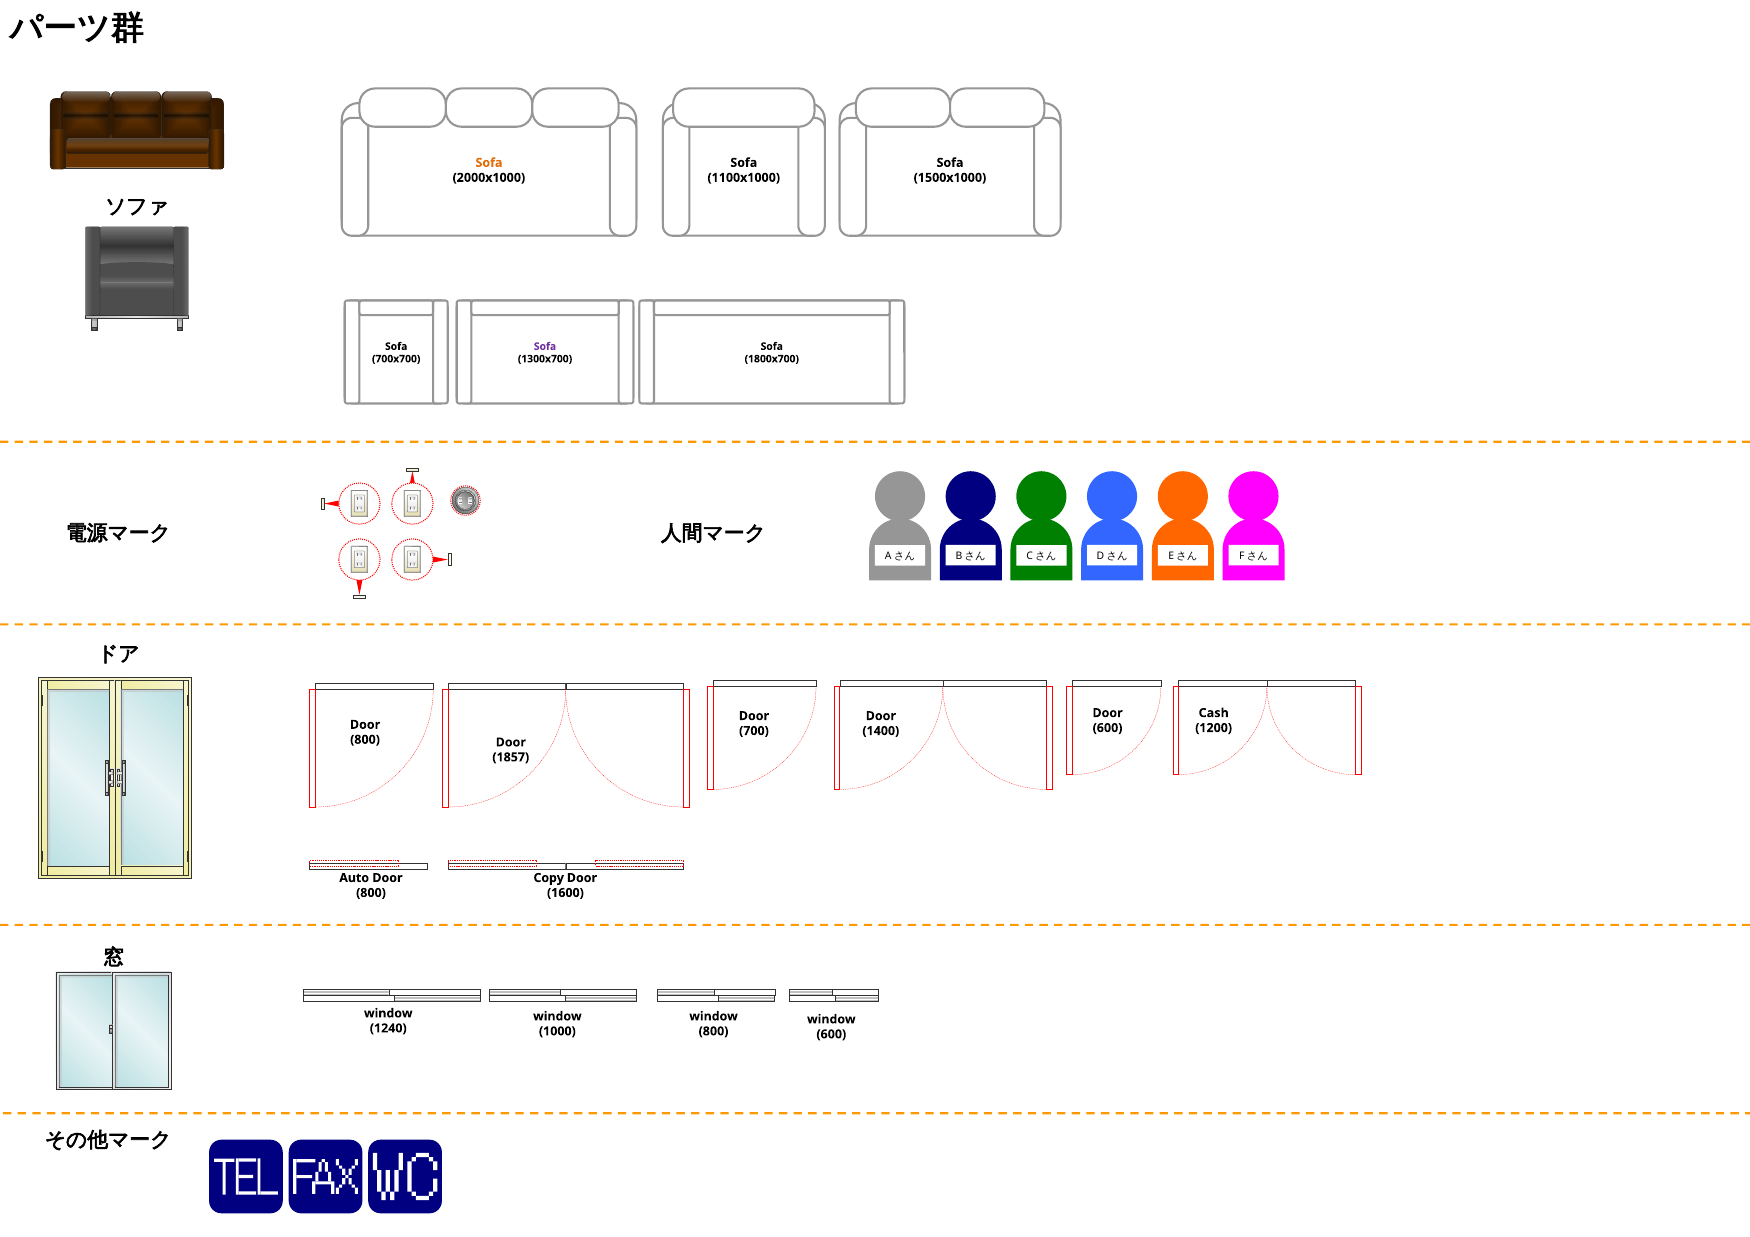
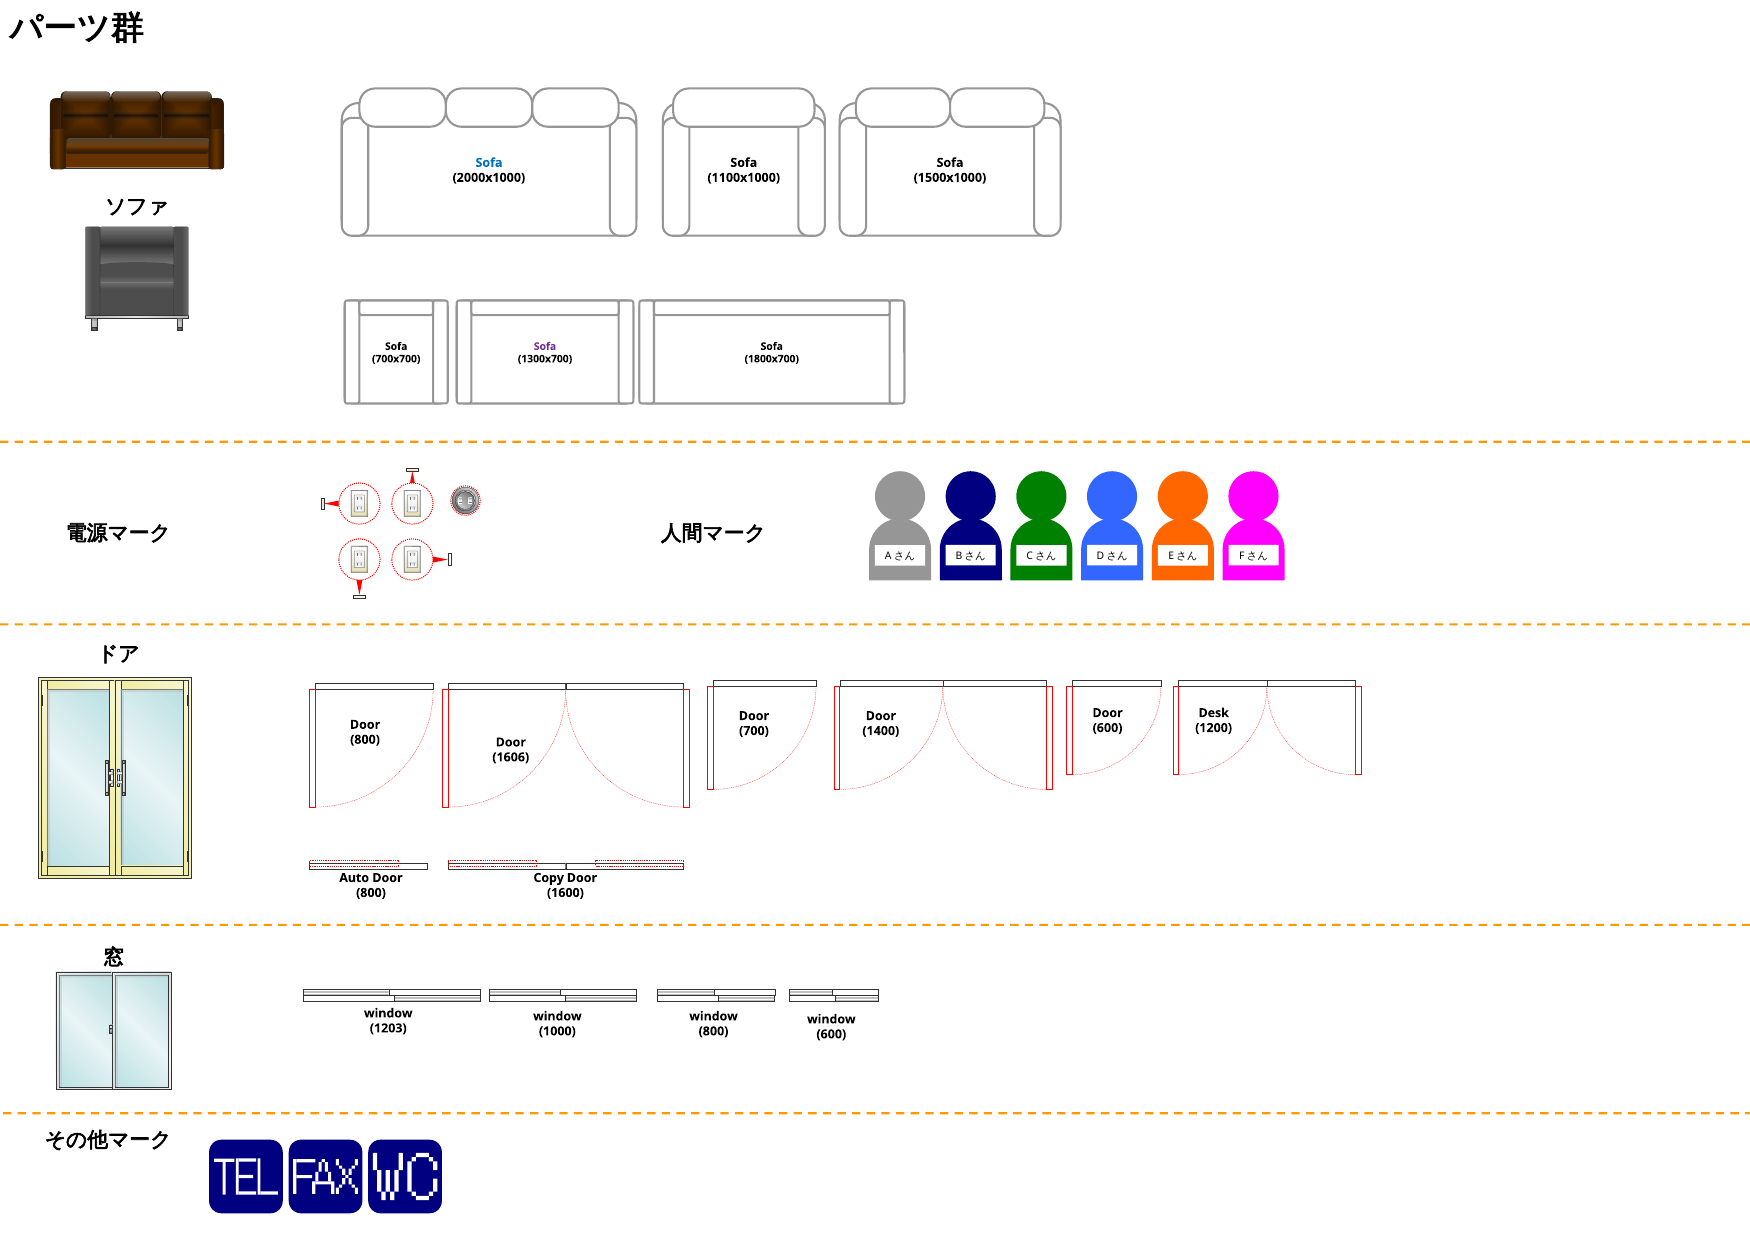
Sofa at (489, 163) colour: orange -> blue
Cash: Cash -> Desk
1857: 1857 -> 1606
1240: 1240 -> 1203
